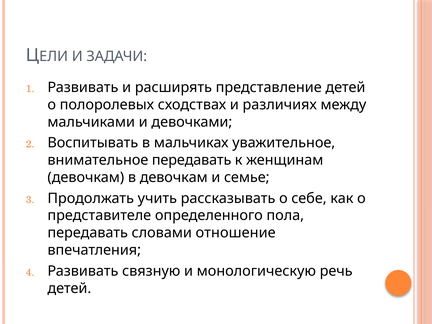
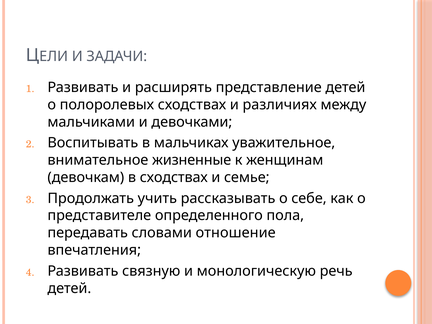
внимательное передавать: передавать -> жизненные
в девочкам: девочкам -> сходствах
